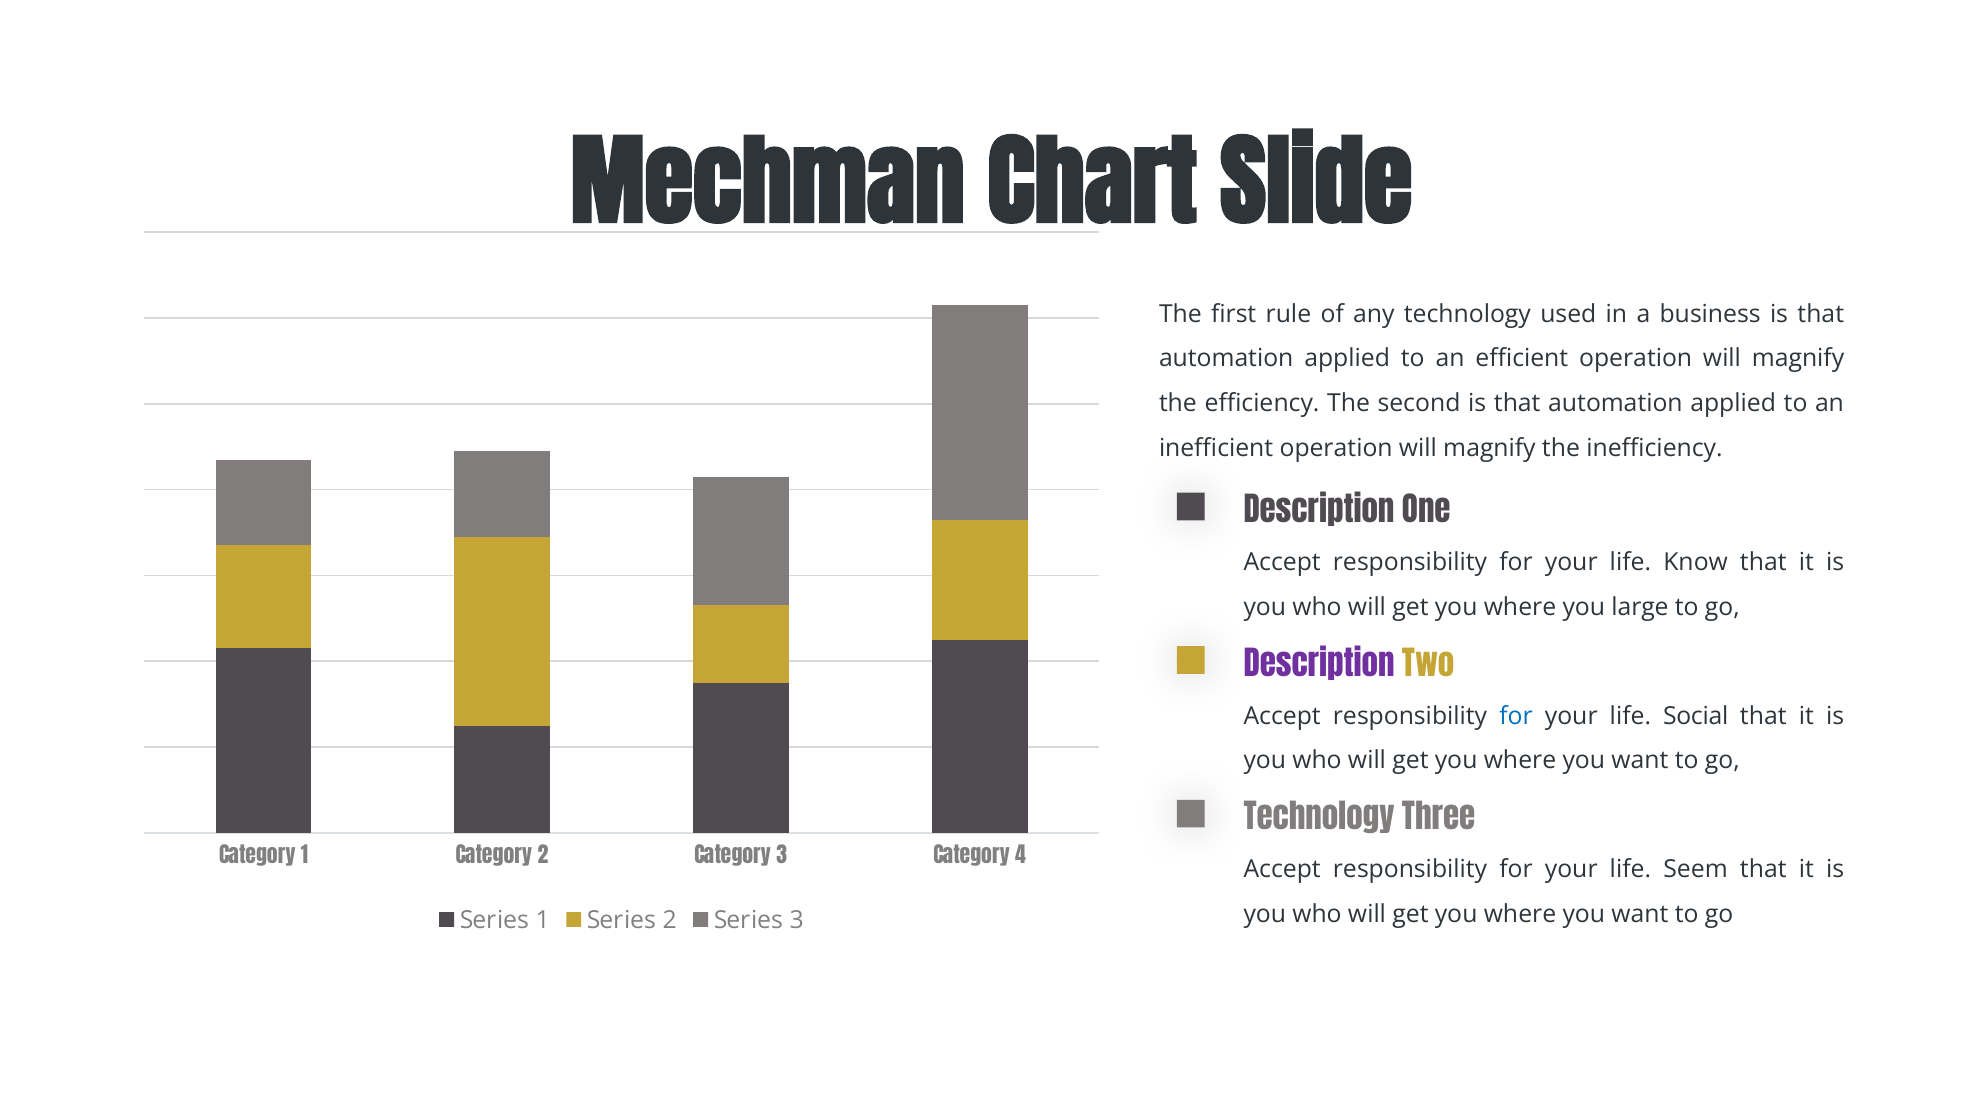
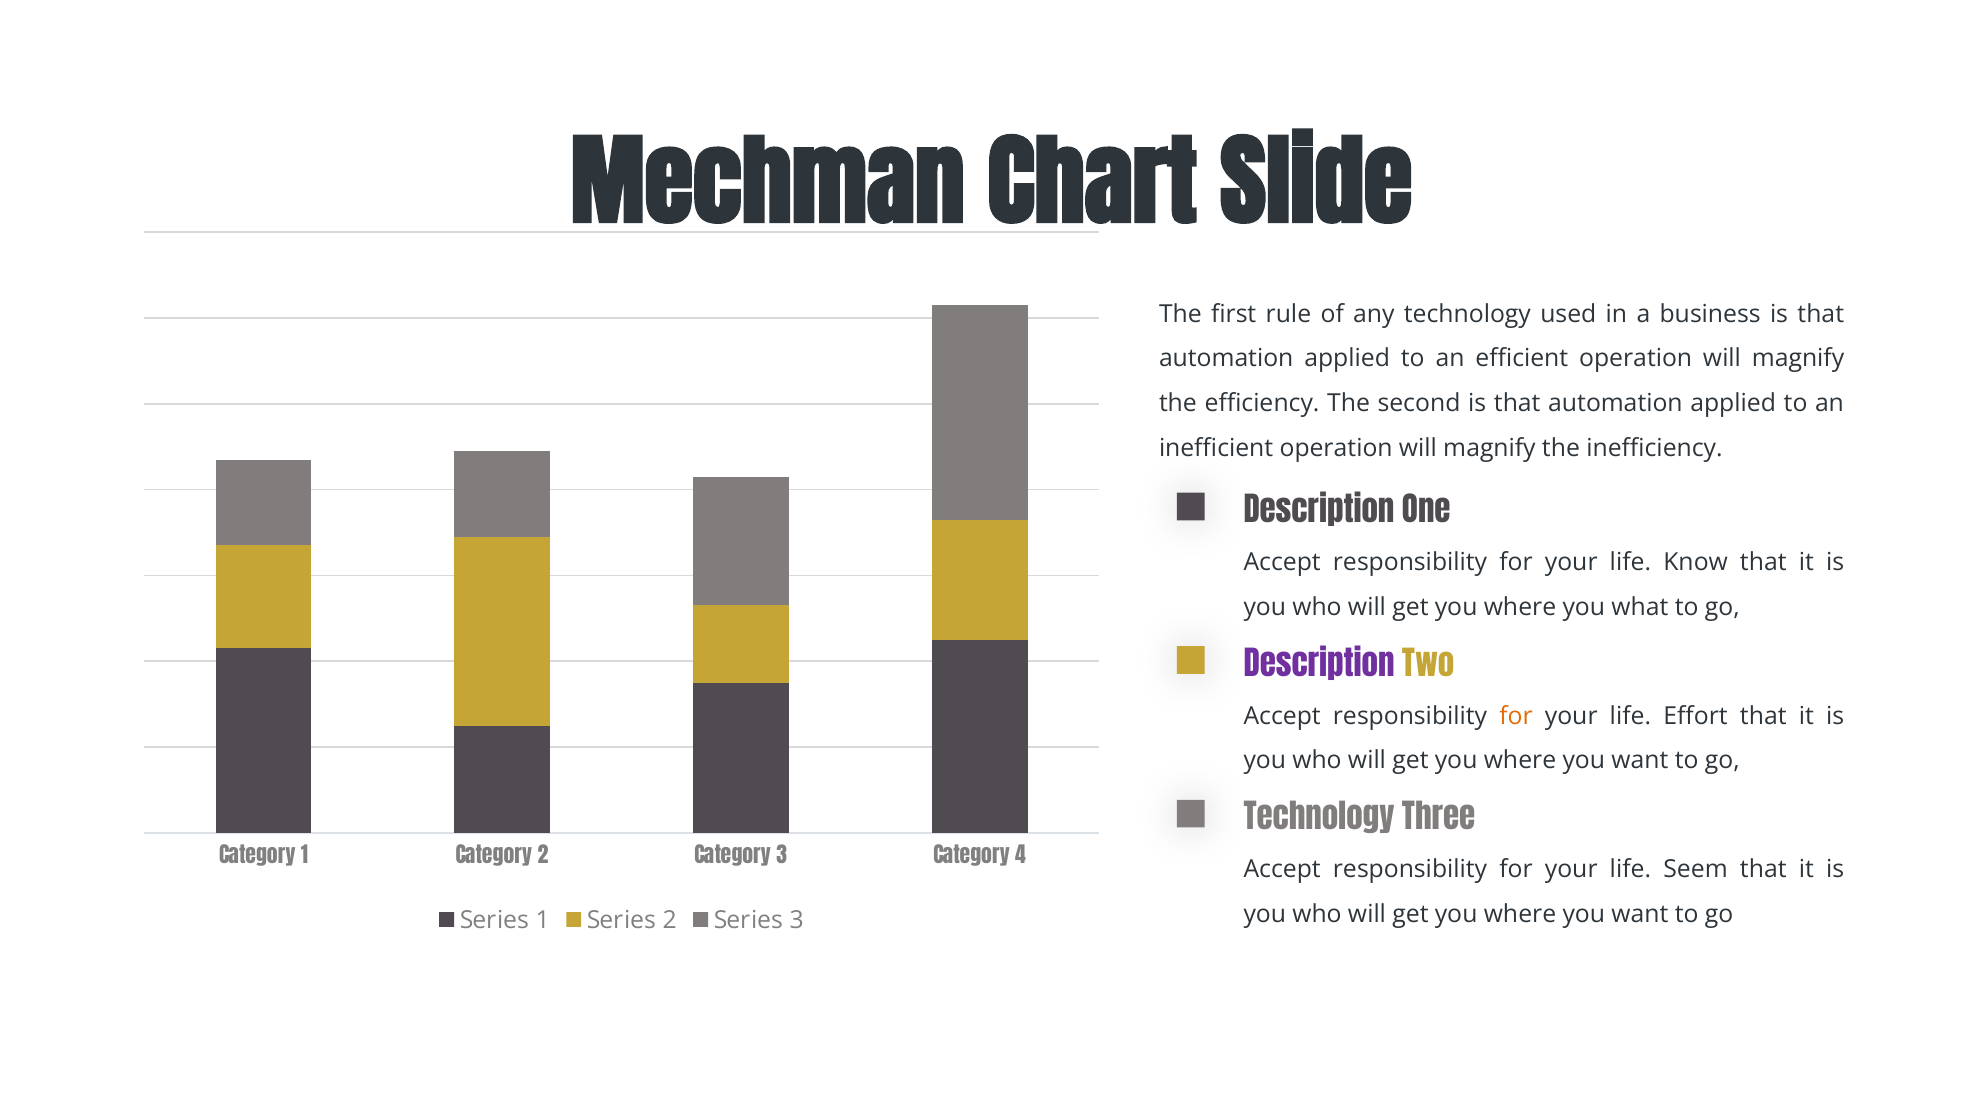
large: large -> what
for at (1516, 716) colour: blue -> orange
Social: Social -> Effort
